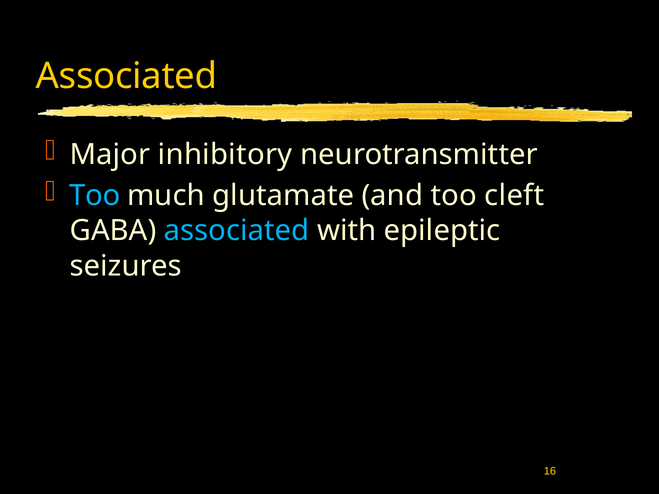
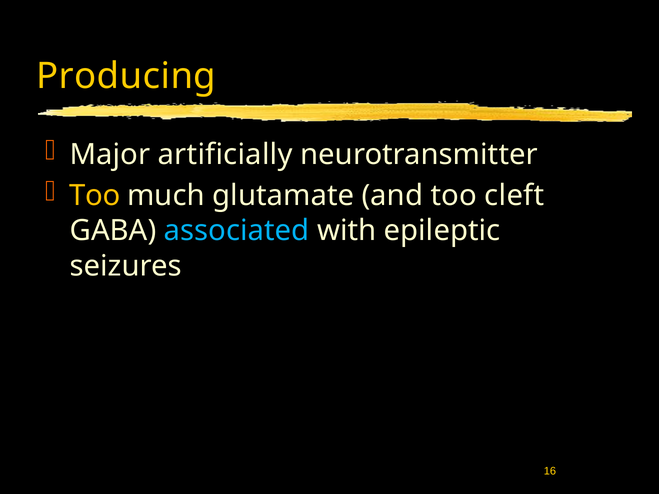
Associated at (127, 76): Associated -> Producing
inhibitory: inhibitory -> artificially
Too at (95, 196) colour: light blue -> yellow
